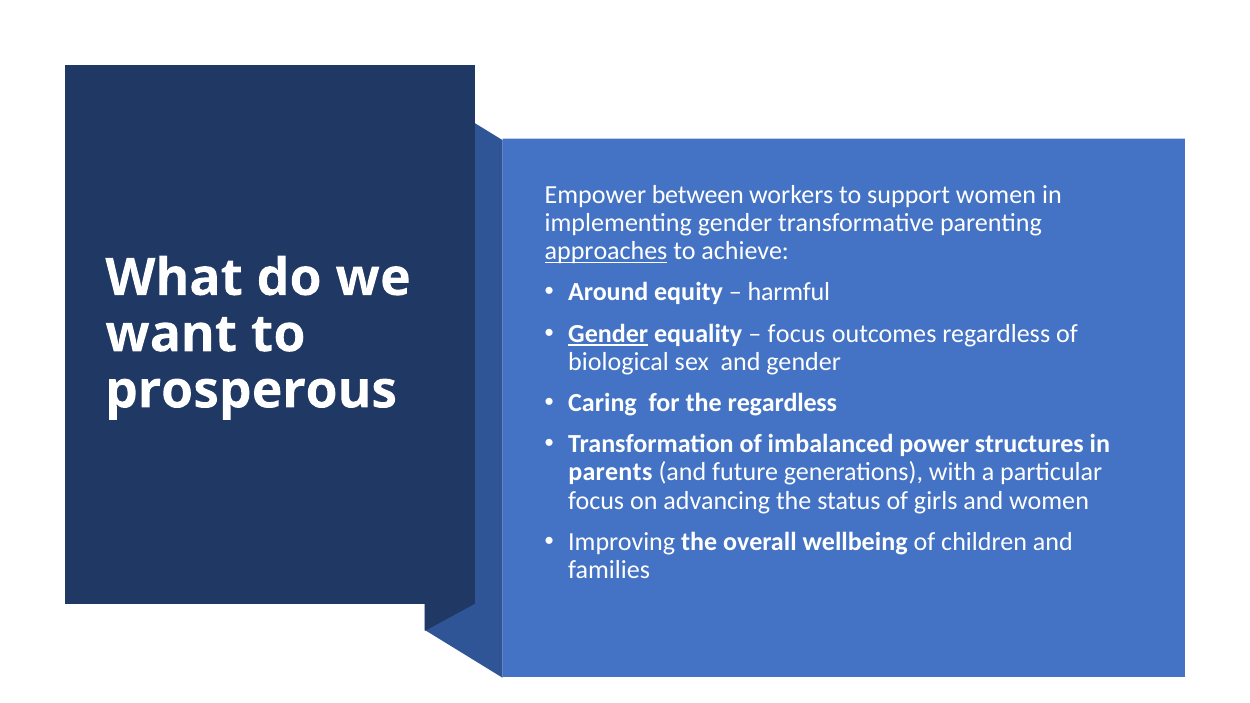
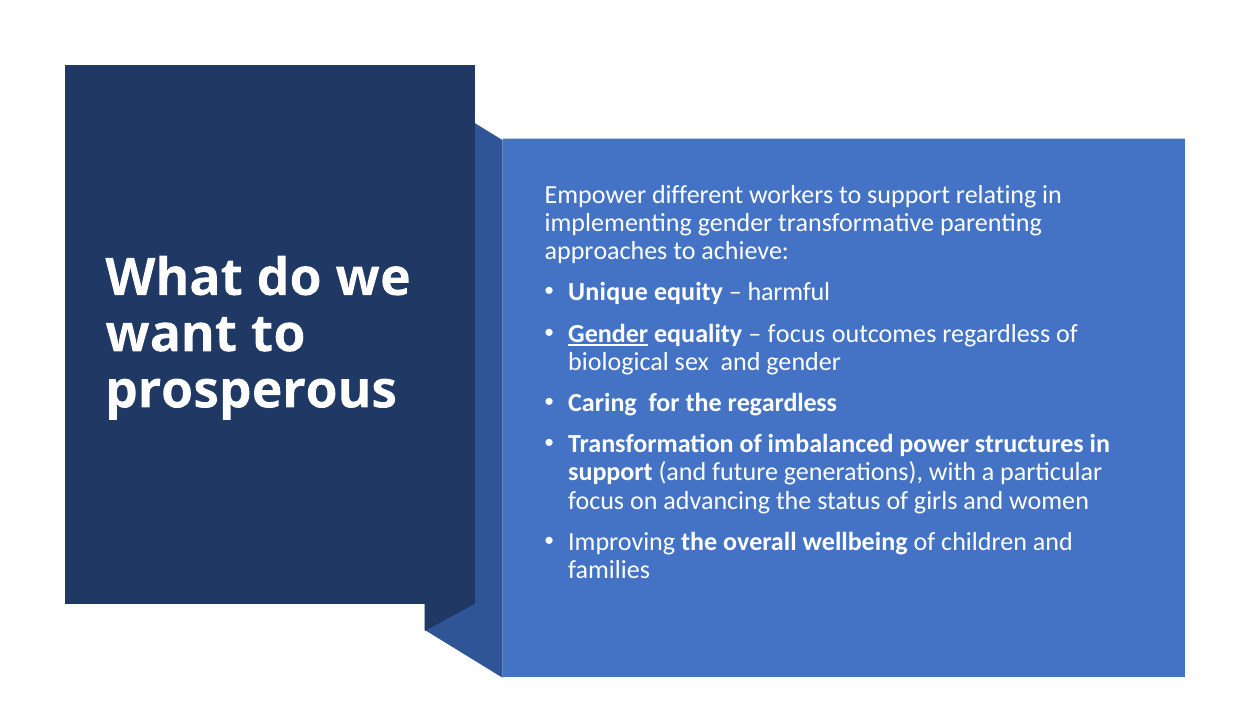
between: between -> different
support women: women -> relating
approaches underline: present -> none
Around: Around -> Unique
parents at (610, 472): parents -> support
